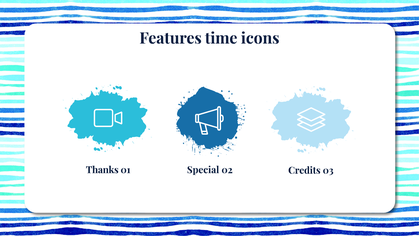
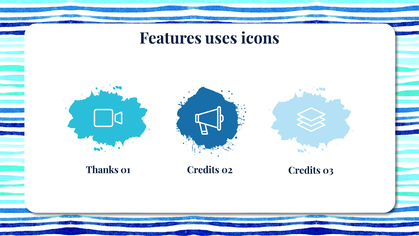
time: time -> uses
01 Special: Special -> Credits
